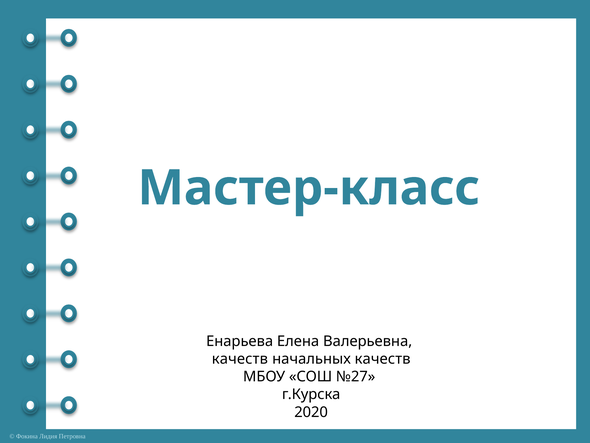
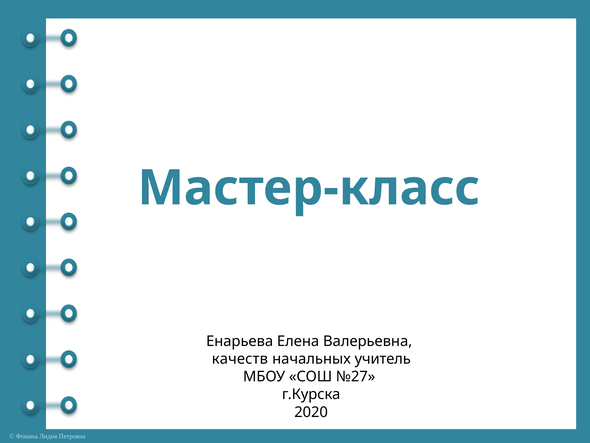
начальных качеств: качеств -> учитель
